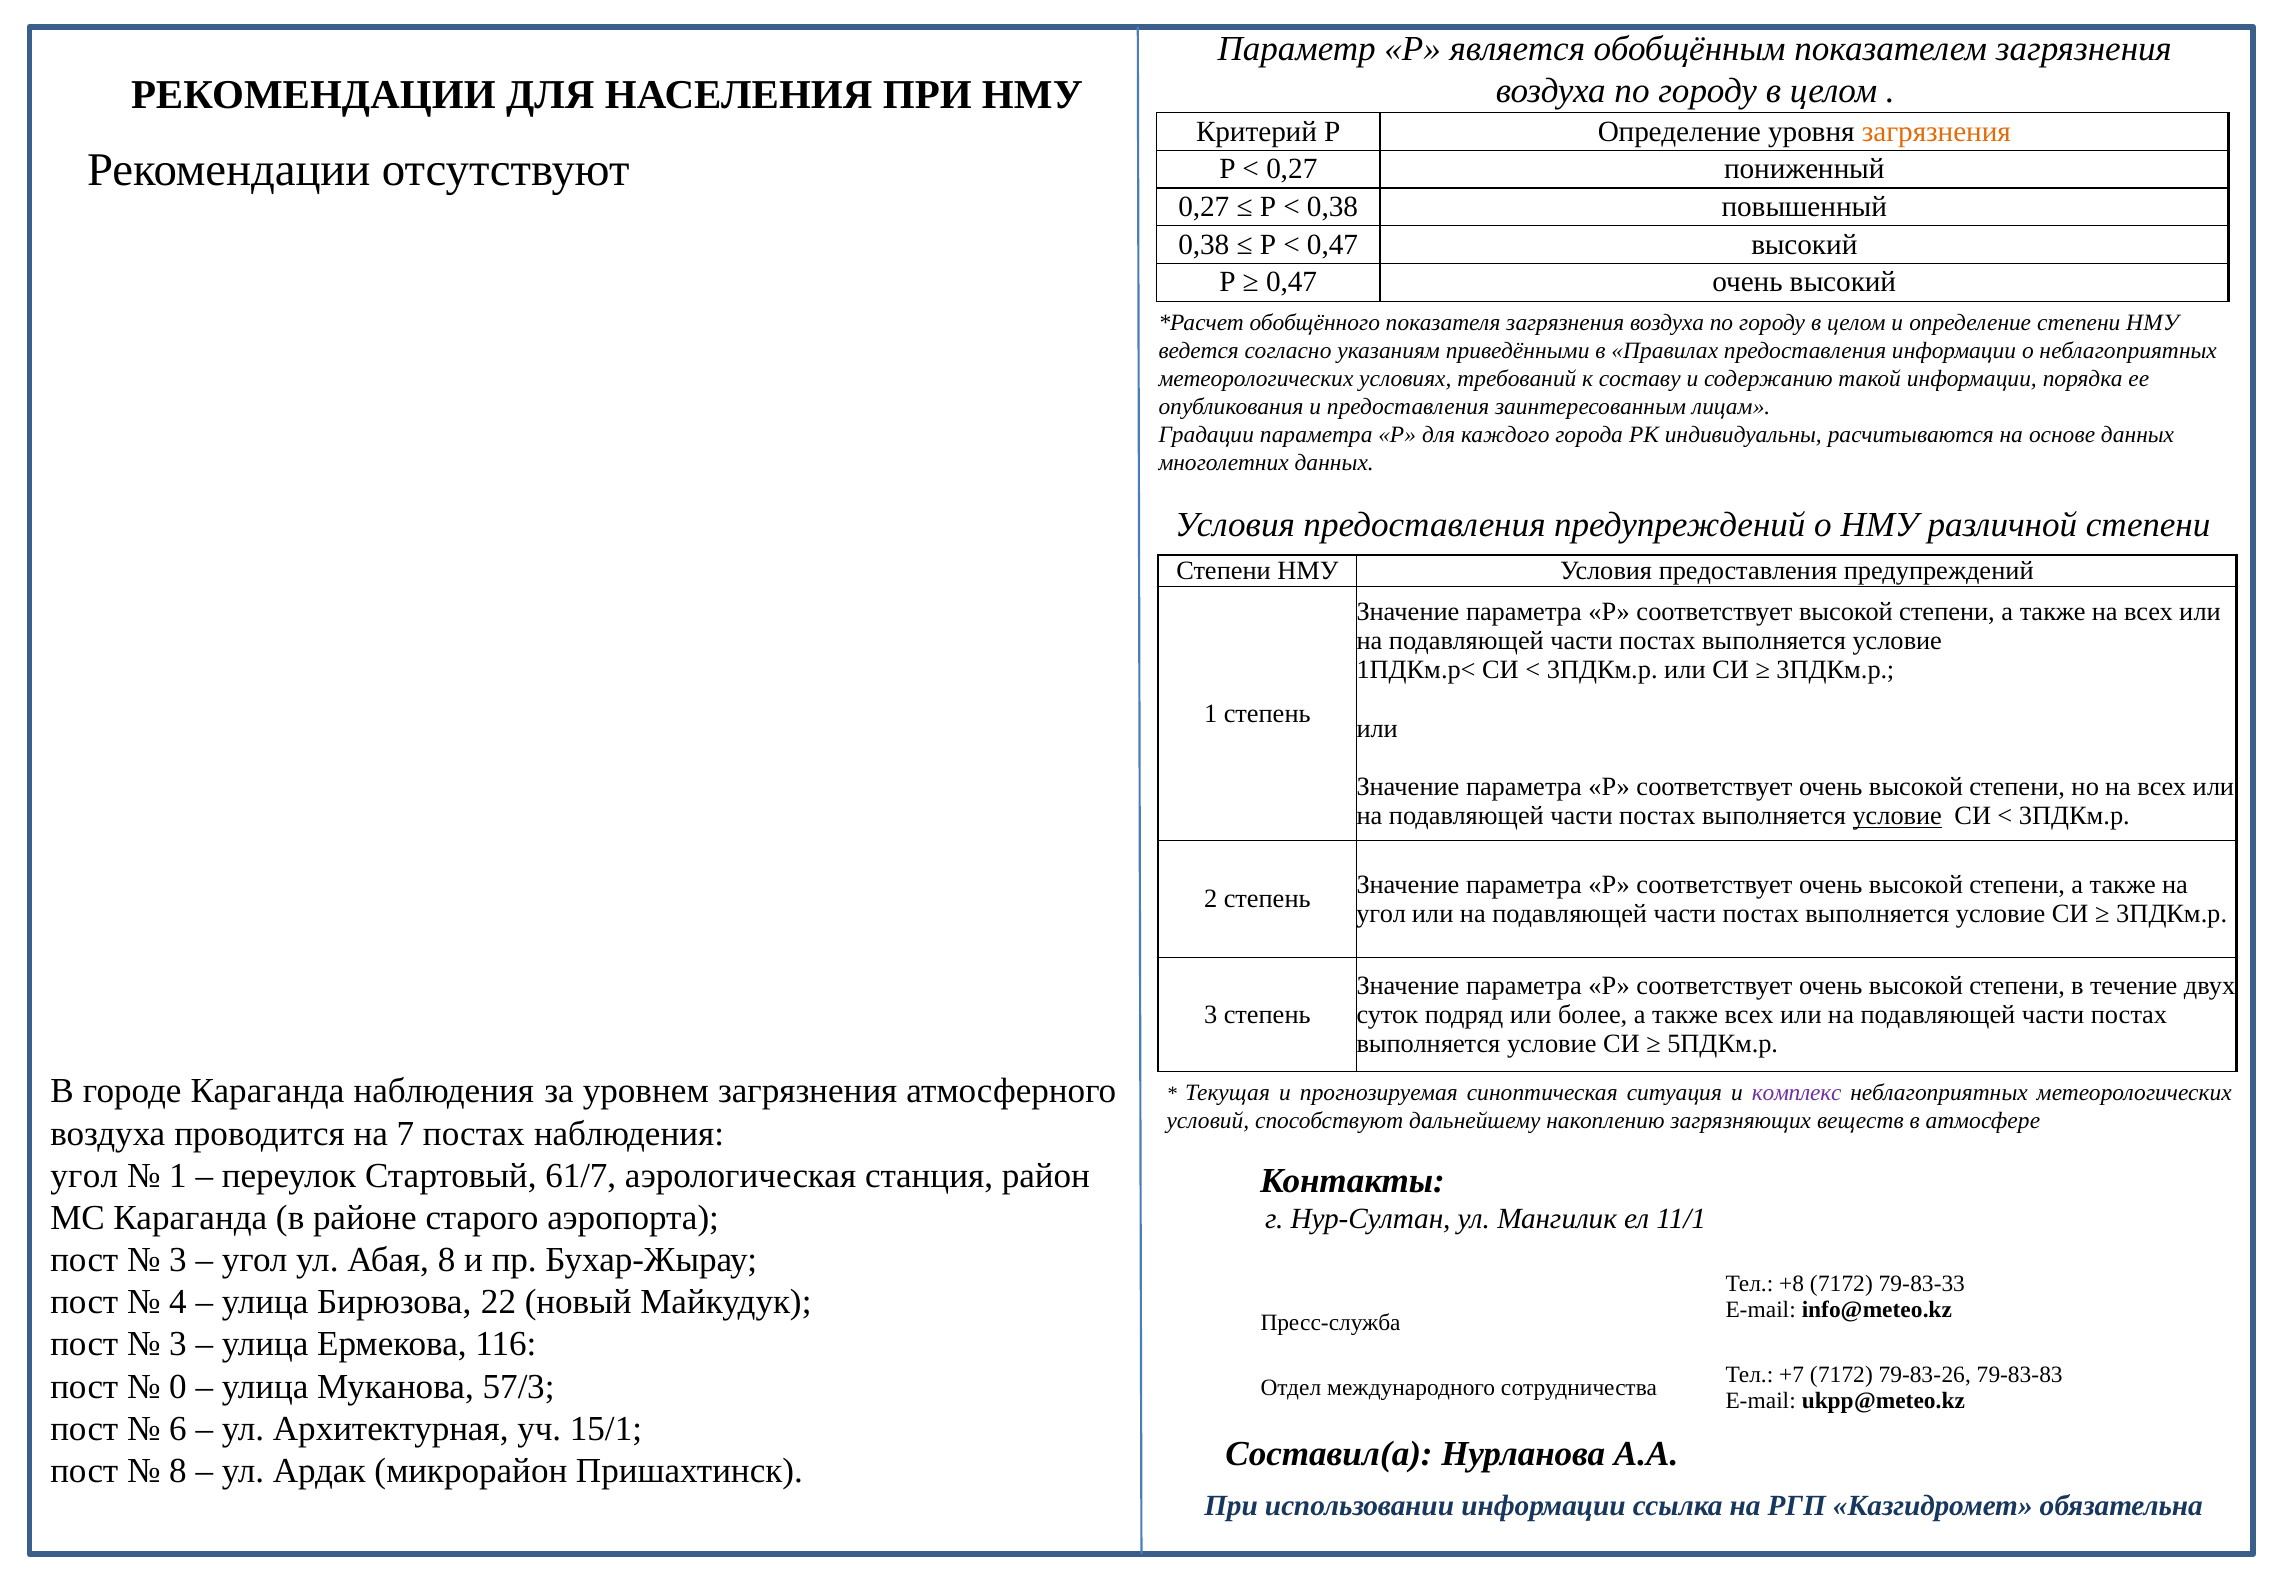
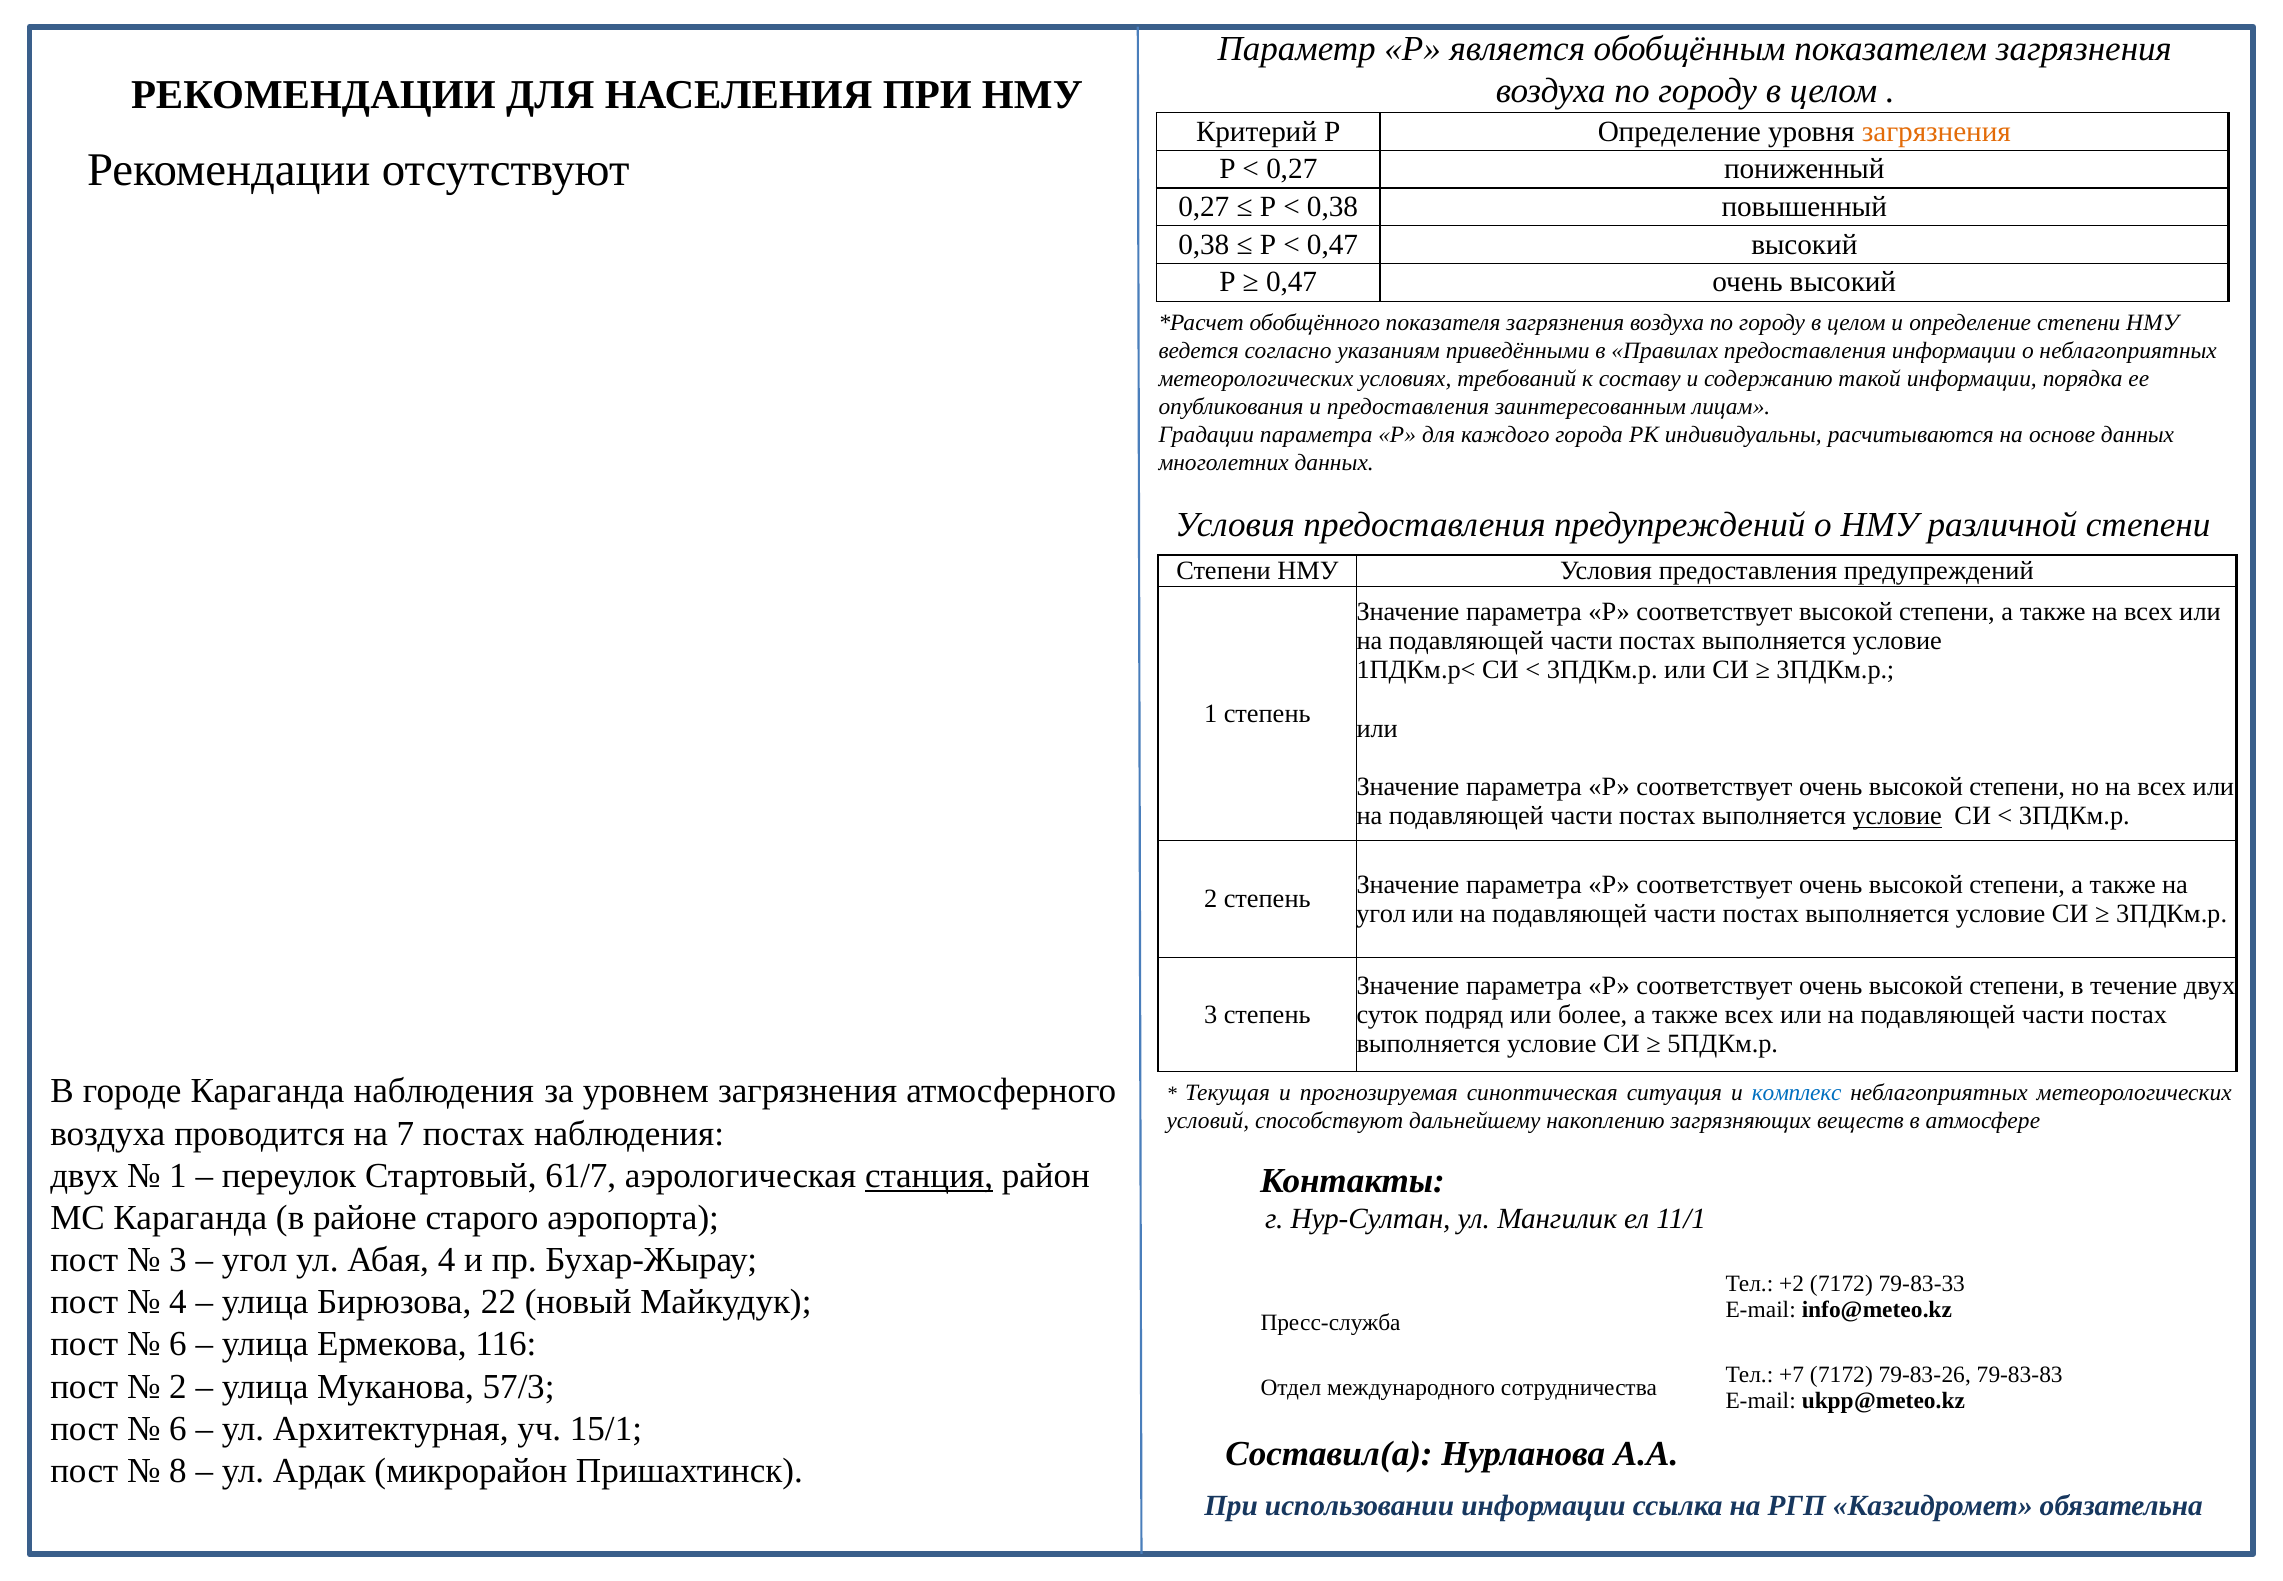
комплекс colour: purple -> blue
угол at (84, 1175): угол -> двух
станция underline: none -> present
Абая 8: 8 -> 4
+8: +8 -> +2
3 at (178, 1344): 3 -> 6
0 at (178, 1386): 0 -> 2
